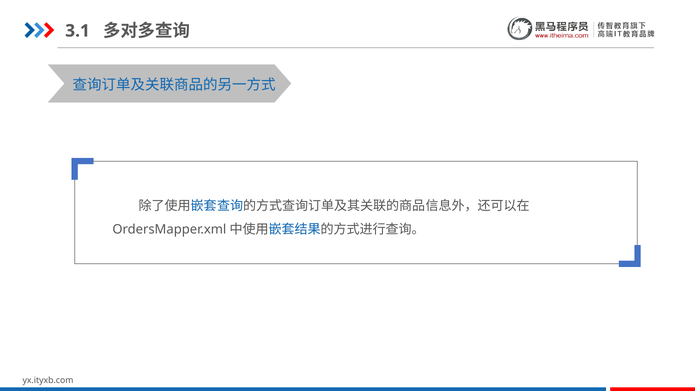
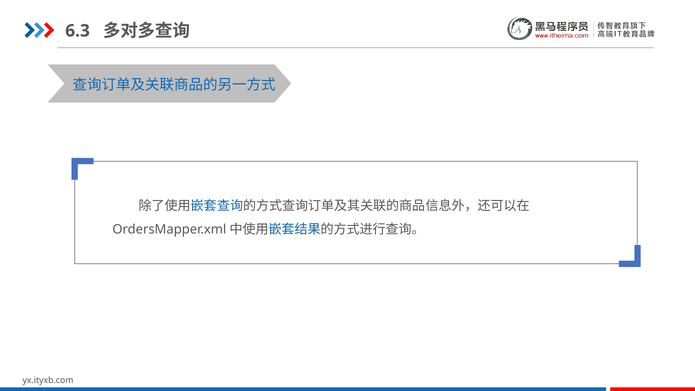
3.1: 3.1 -> 6.3
